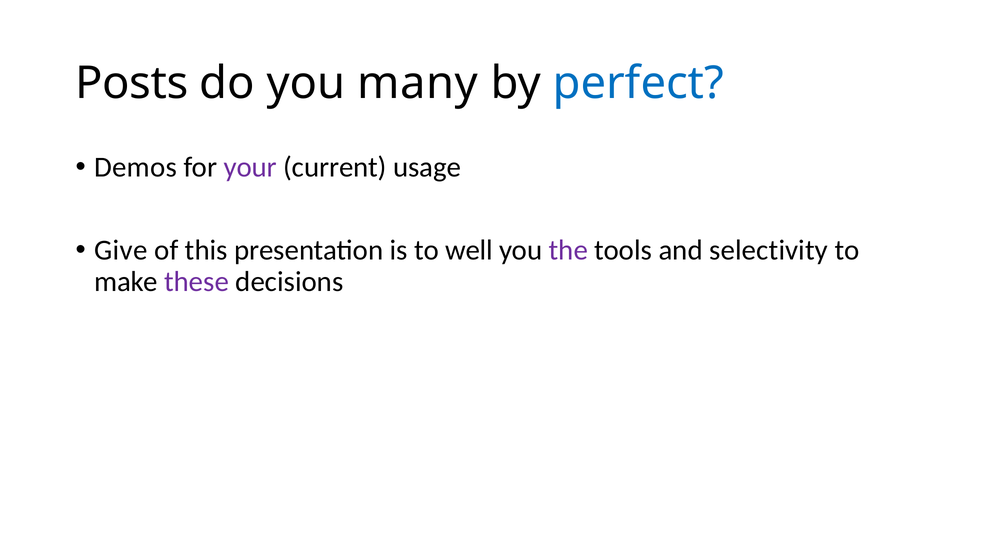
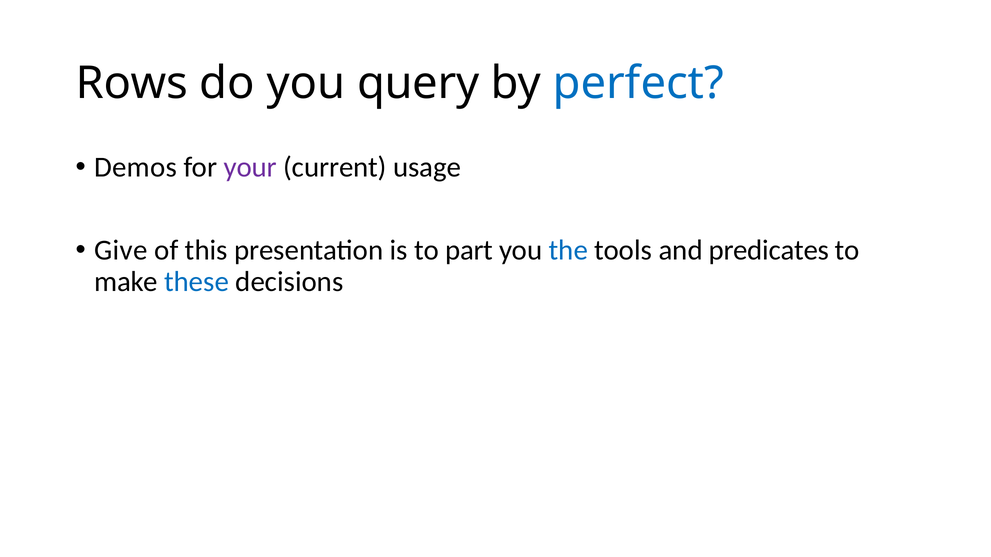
Posts: Posts -> Rows
many: many -> query
well: well -> part
the colour: purple -> blue
selectivity: selectivity -> predicates
these colour: purple -> blue
